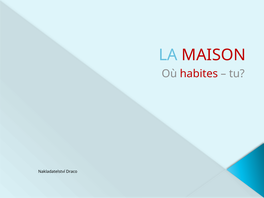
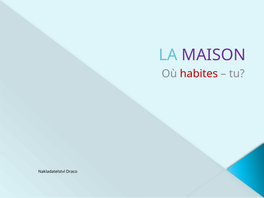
MAISON colour: red -> purple
